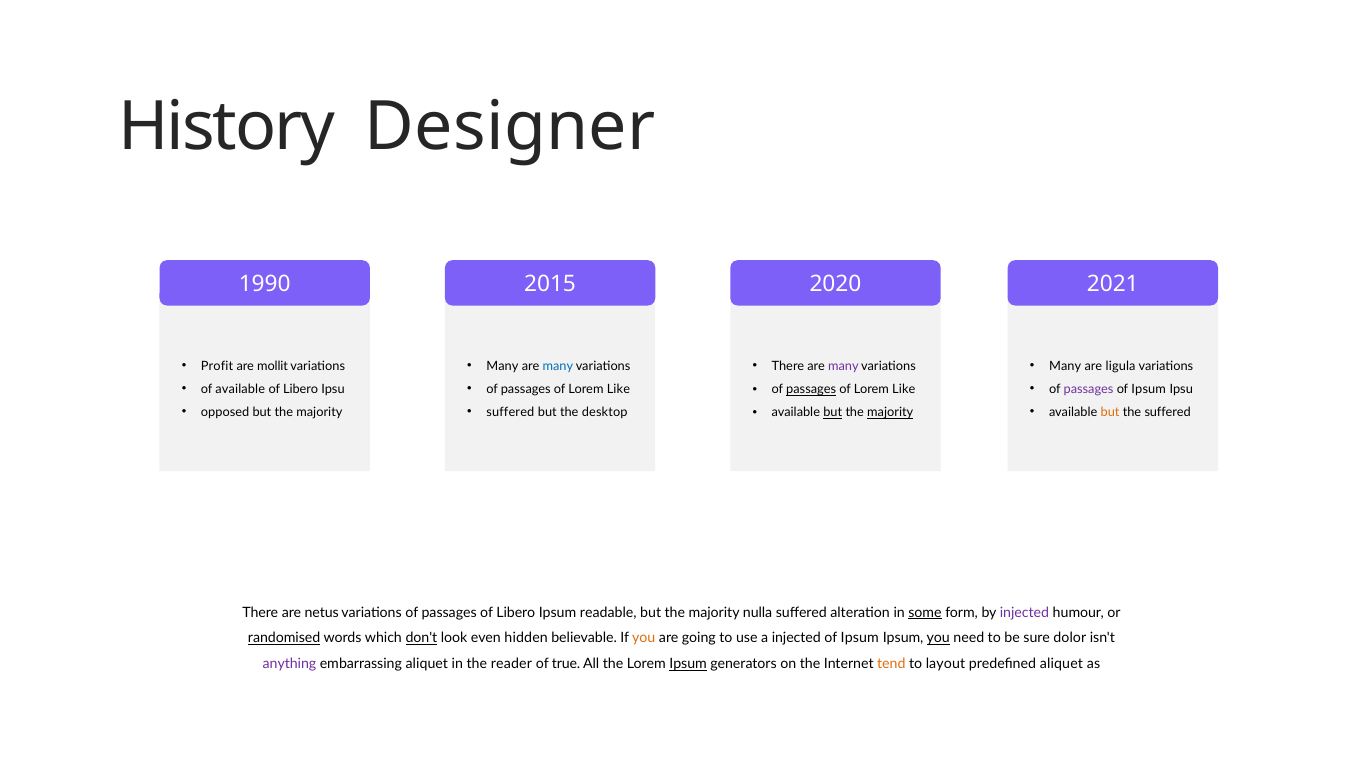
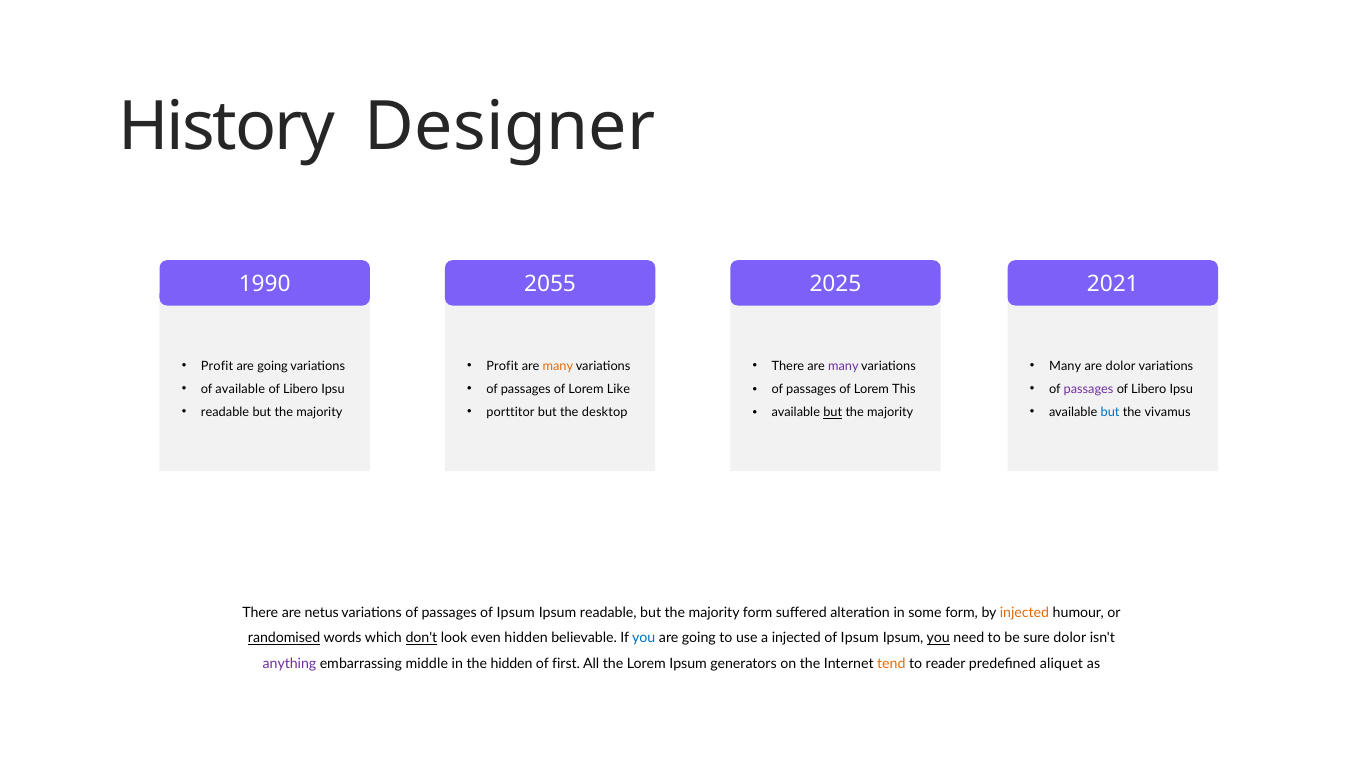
2015: 2015 -> 2055
2020: 2020 -> 2025
mollit at (273, 366): mollit -> going
Many at (502, 366): Many -> Profit
many at (558, 366) colour: blue -> orange
are ligula: ligula -> dolor
Ipsum at (1149, 389): Ipsum -> Libero
passages at (811, 389) underline: present -> none
Like at (904, 389): Like -> This
opposed at (225, 412): opposed -> readable
suffered at (510, 412): suffered -> porttitor
majority at (890, 412) underline: present -> none
but at (1110, 412) colour: orange -> blue
the suffered: suffered -> vivamus
passages of Libero: Libero -> Ipsum
majority nulla: nulla -> form
some underline: present -> none
injected at (1024, 612) colour: purple -> orange
you at (644, 638) colour: orange -> blue
embarrassing aliquet: aliquet -> middle
the reader: reader -> hidden
true: true -> first
Ipsum at (688, 664) underline: present -> none
layout: layout -> reader
